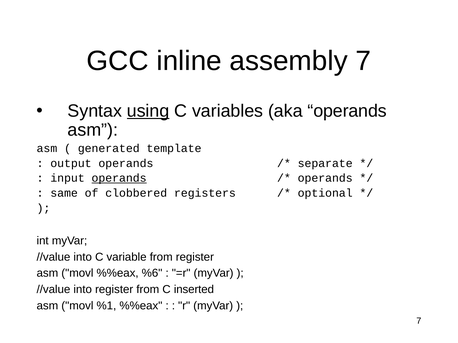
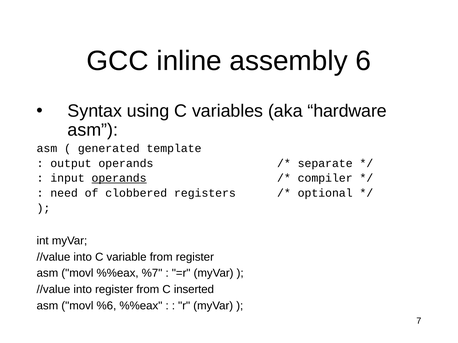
assembly 7: 7 -> 6
using underline: present -> none
aka operands: operands -> hardware
operands at (325, 178): operands -> compiler
same: same -> need
%6: %6 -> %7
%1: %1 -> %6
